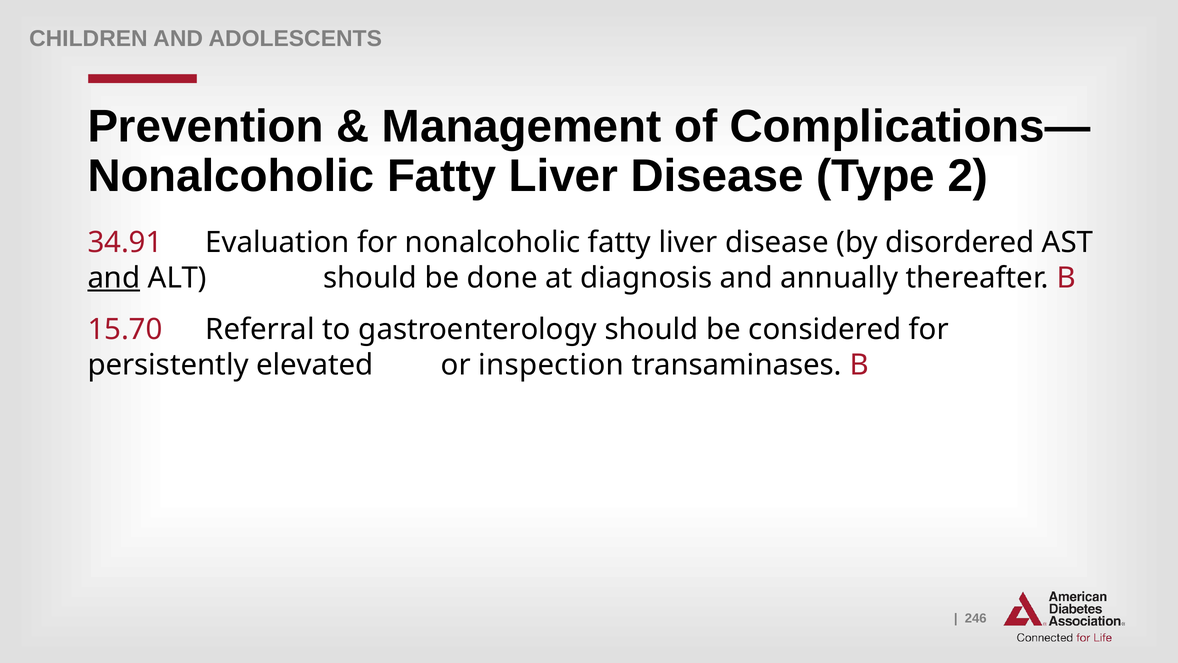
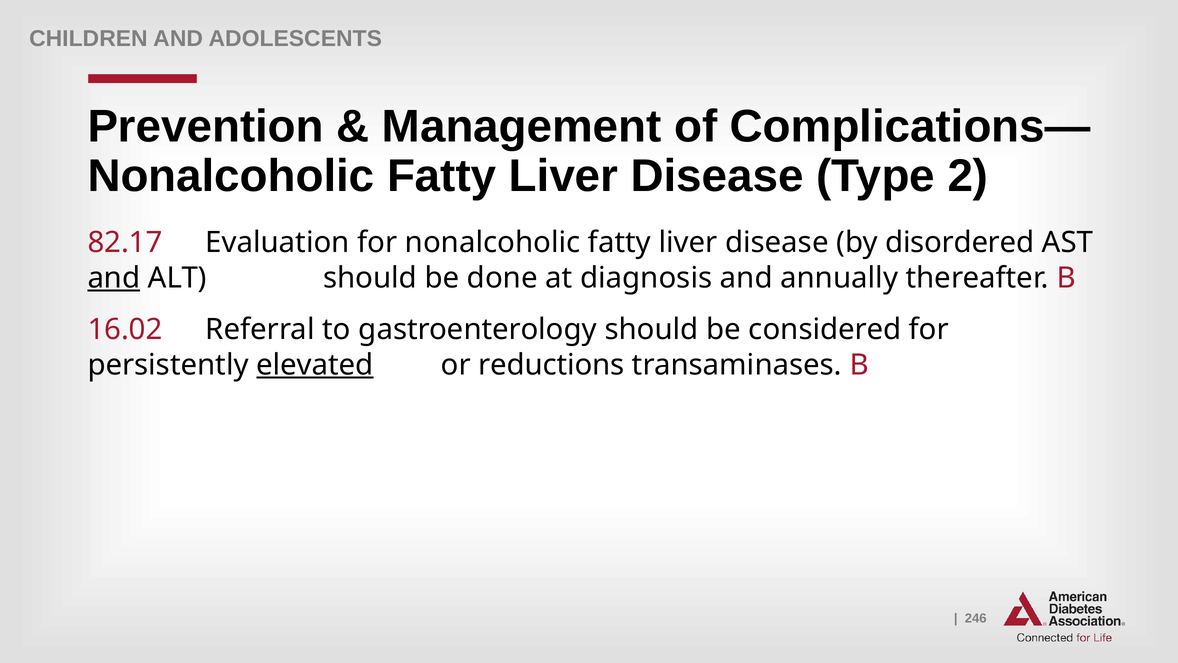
34.91: 34.91 -> 82.17
15.70: 15.70 -> 16.02
elevated underline: none -> present
inspection: inspection -> reductions
